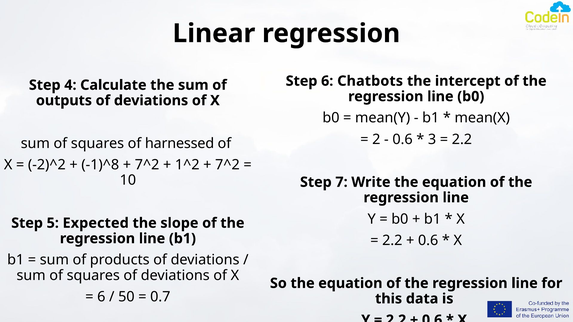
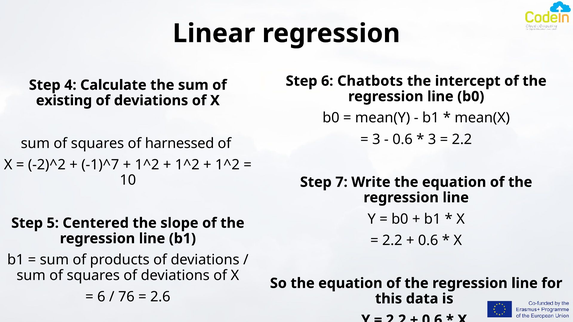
outputs: outputs -> existing
2 at (376, 139): 2 -> 3
-1)^8: -1)^8 -> -1)^7
7^2 at (147, 165): 7^2 -> 1^2
7^2 at (227, 165): 7^2 -> 1^2
Expected: Expected -> Centered
50: 50 -> 76
0.7: 0.7 -> 2.6
